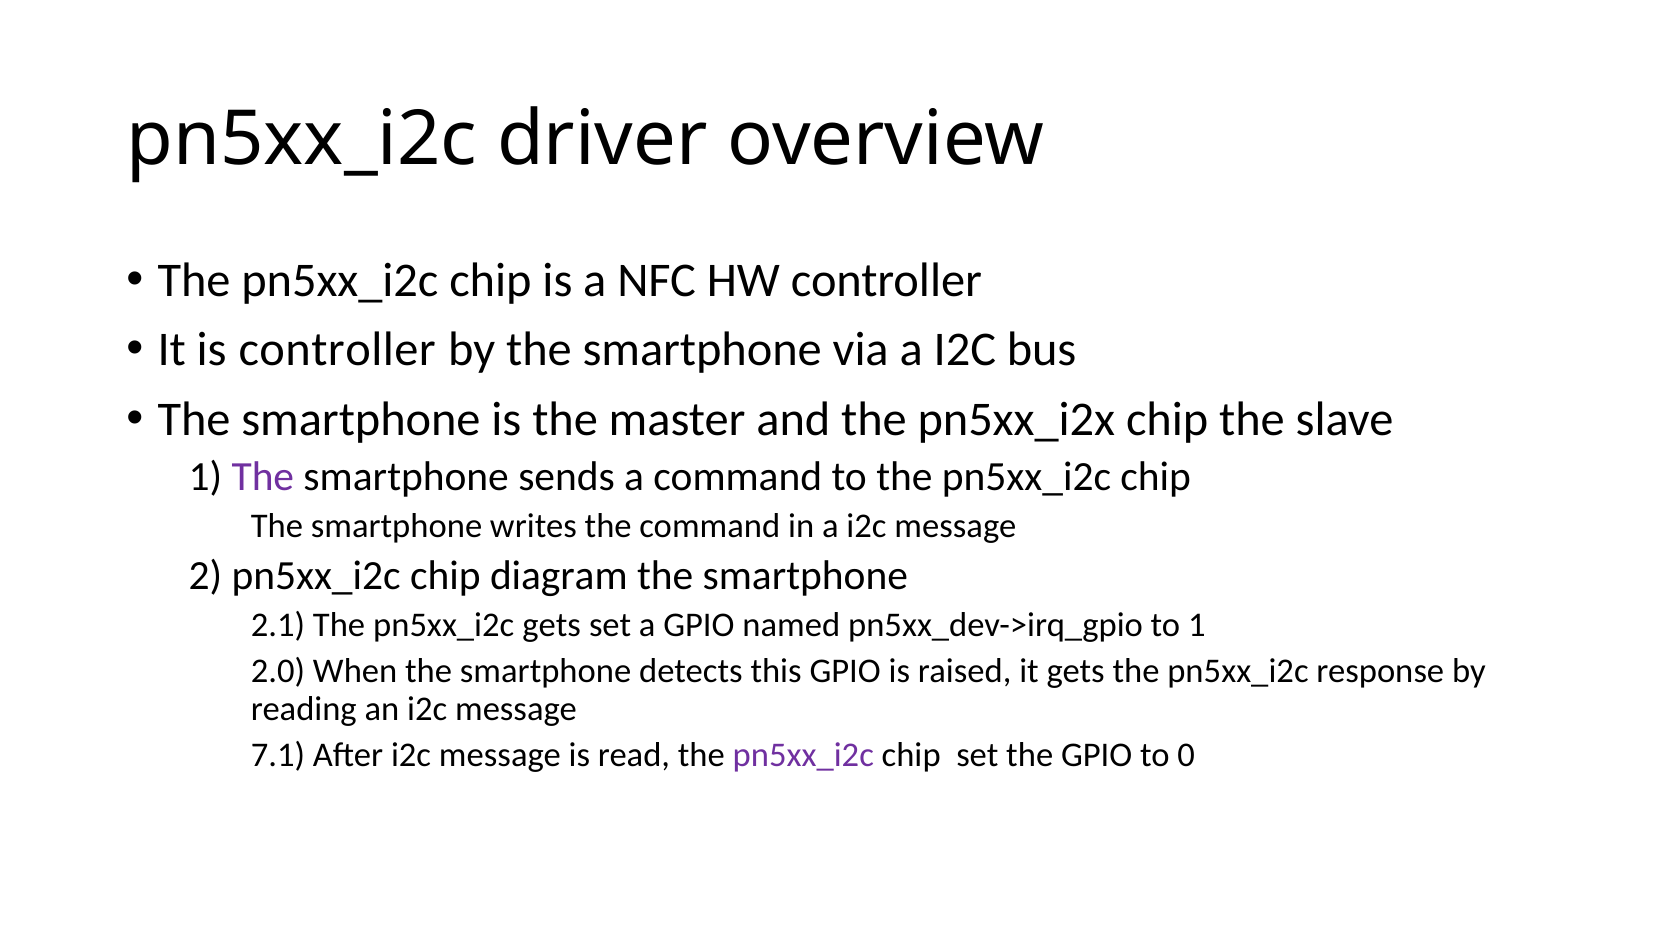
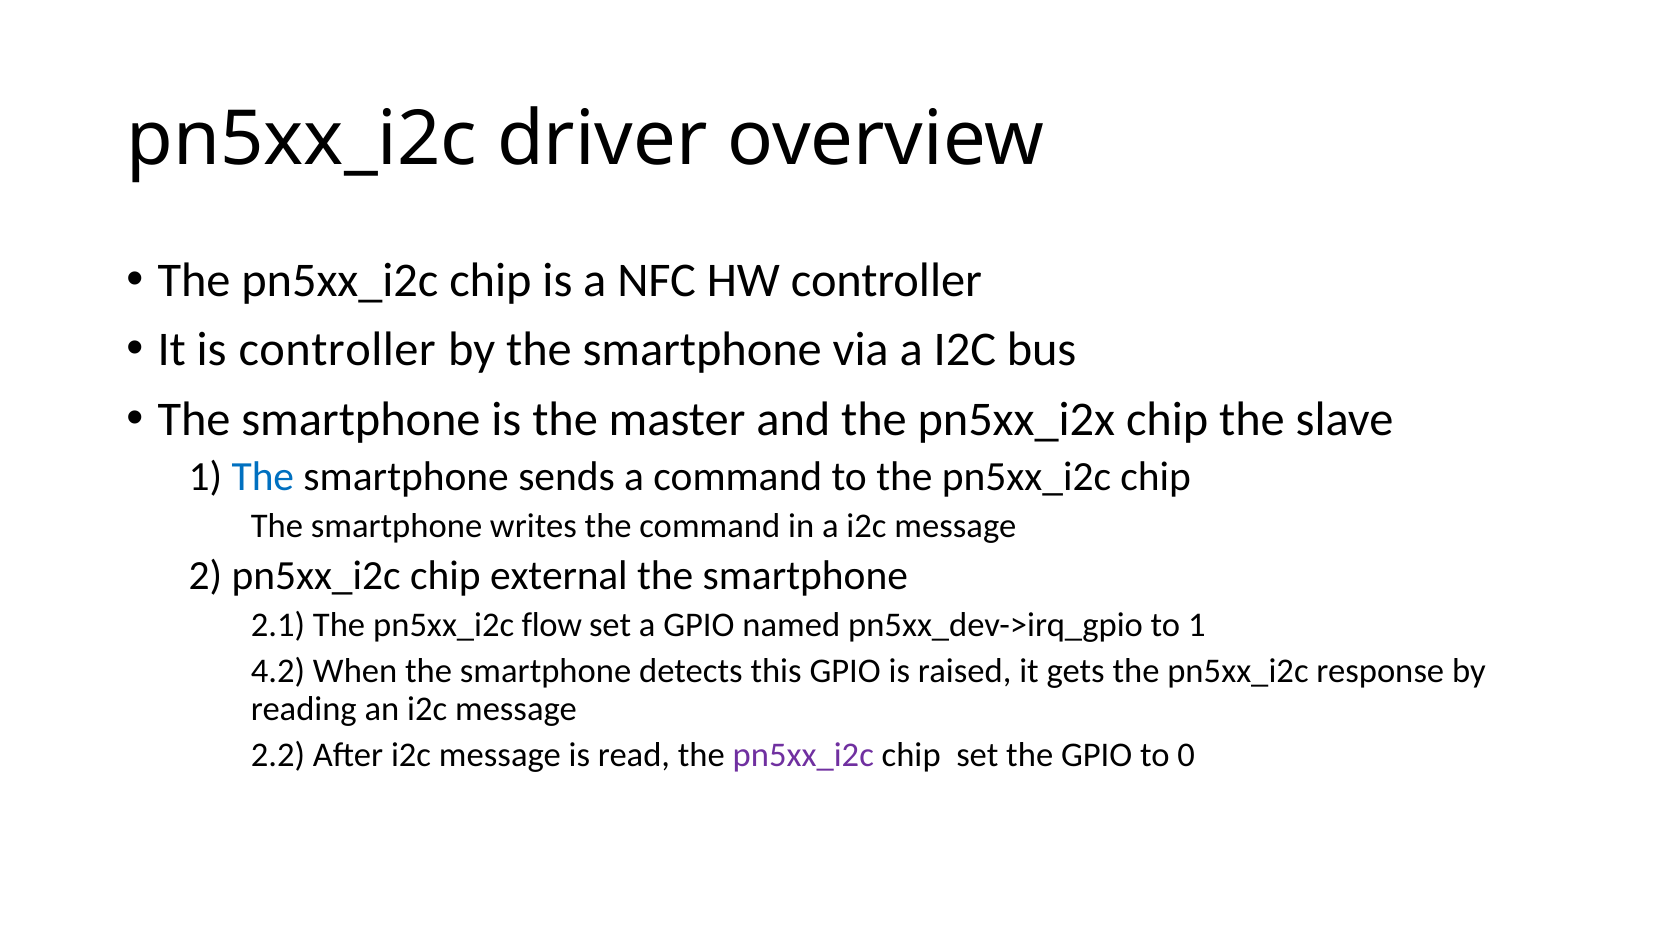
The at (263, 477) colour: purple -> blue
diagram: diagram -> external
pn5xx_i2c gets: gets -> flow
2.0: 2.0 -> 4.2
7.1: 7.1 -> 2.2
